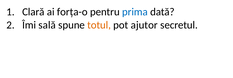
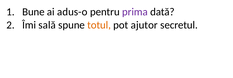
Clară: Clară -> Bune
forța-o: forța-o -> adus-o
prima colour: blue -> purple
